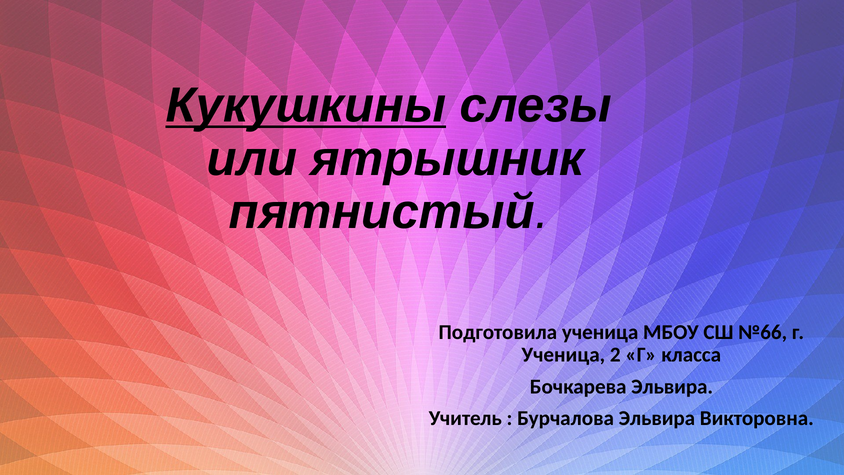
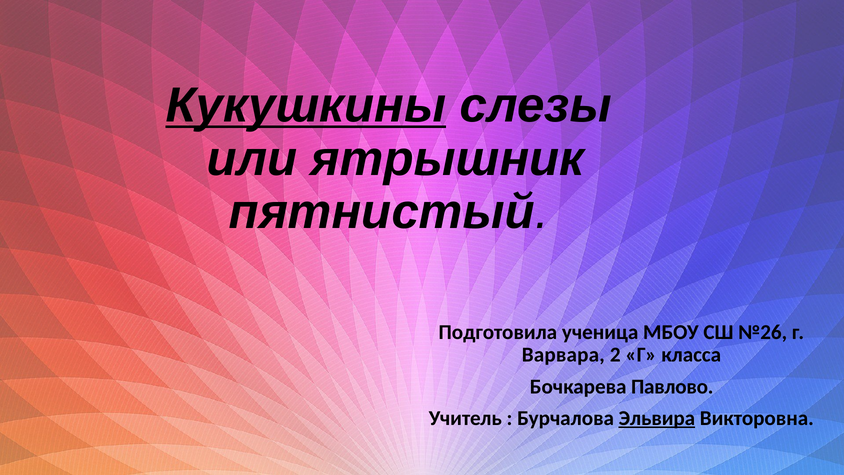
№66: №66 -> №26
Ученица at (563, 355): Ученица -> Варвара
Бочкарева Эльвира: Эльвира -> Павлово
Эльвира at (657, 418) underline: none -> present
